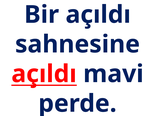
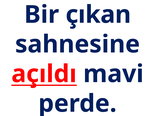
Bir açıldı: açıldı -> çıkan
